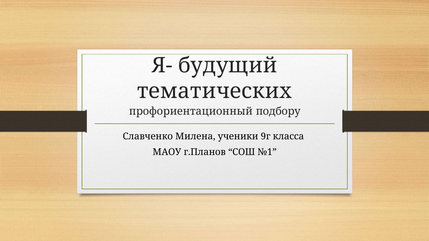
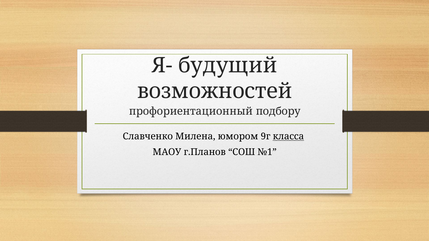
тематических: тематических -> возможностей
ученики: ученики -> юмором
класса underline: none -> present
